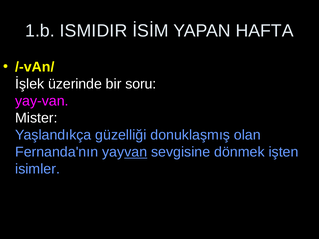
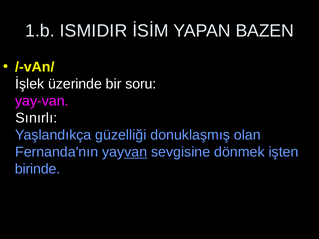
HAFTA: HAFTA -> BAZEN
Mister: Mister -> Sınırlı
isimler: isimler -> birinde
